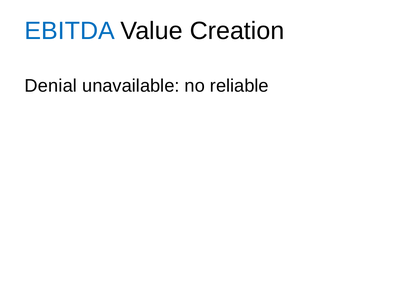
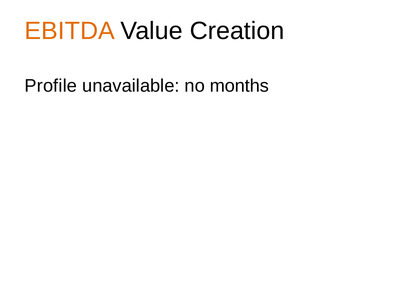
EBITDA colour: blue -> orange
Denial: Denial -> Profile
reliable: reliable -> months
